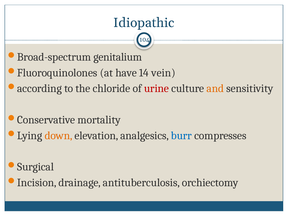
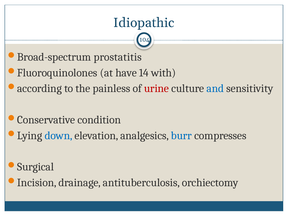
genitalium: genitalium -> prostatitis
vein: vein -> with
chloride: chloride -> painless
and colour: orange -> blue
mortality: mortality -> condition
down colour: orange -> blue
